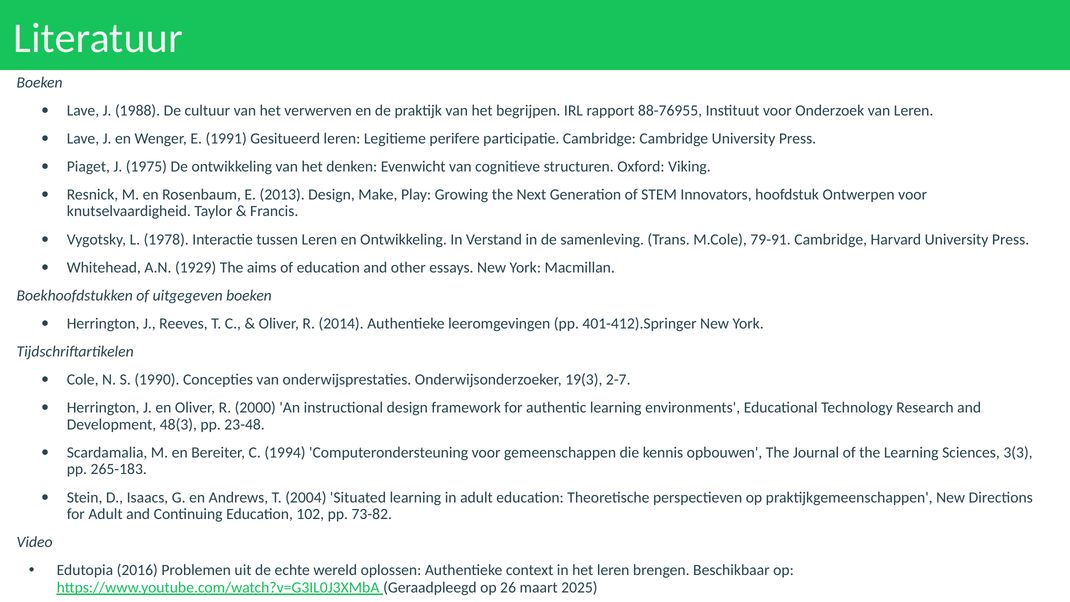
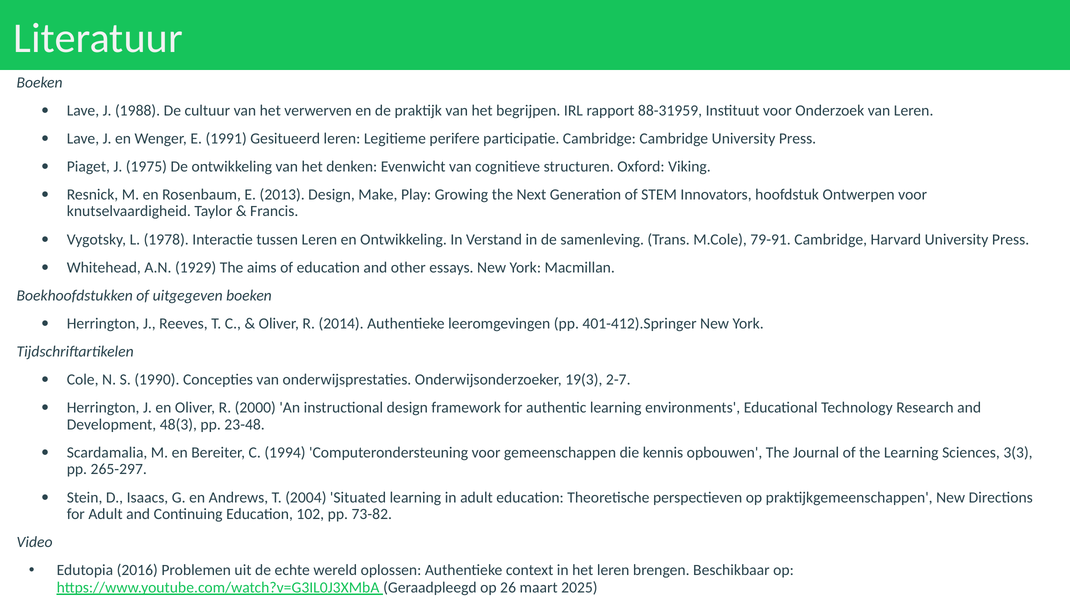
88-76955: 88-76955 -> 88-31959
265-183: 265-183 -> 265-297
